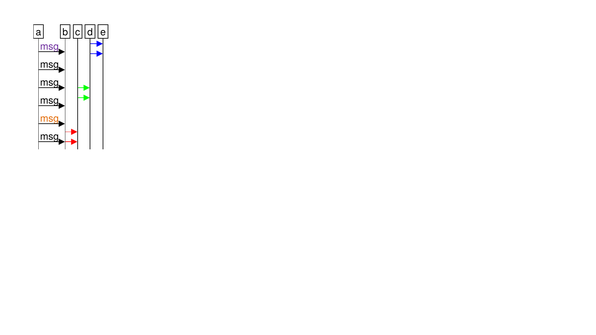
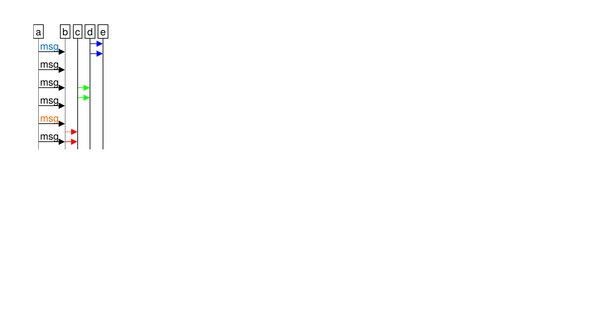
msg at (49, 47) colour: purple -> blue
